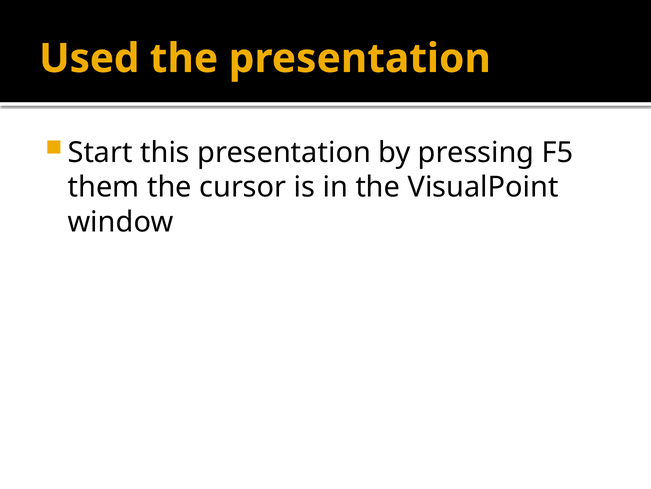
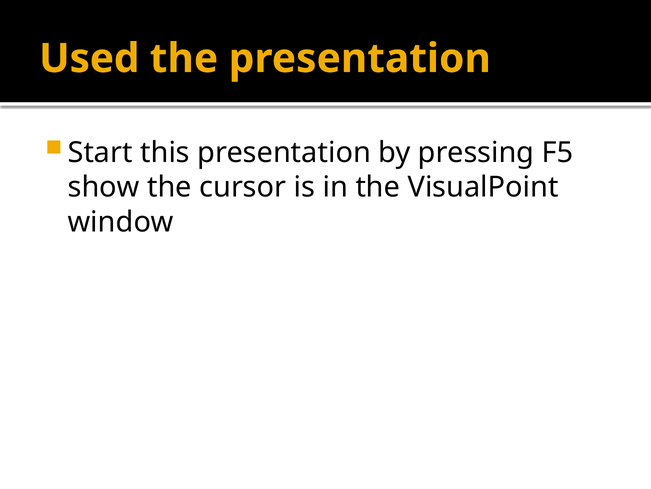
them: them -> show
